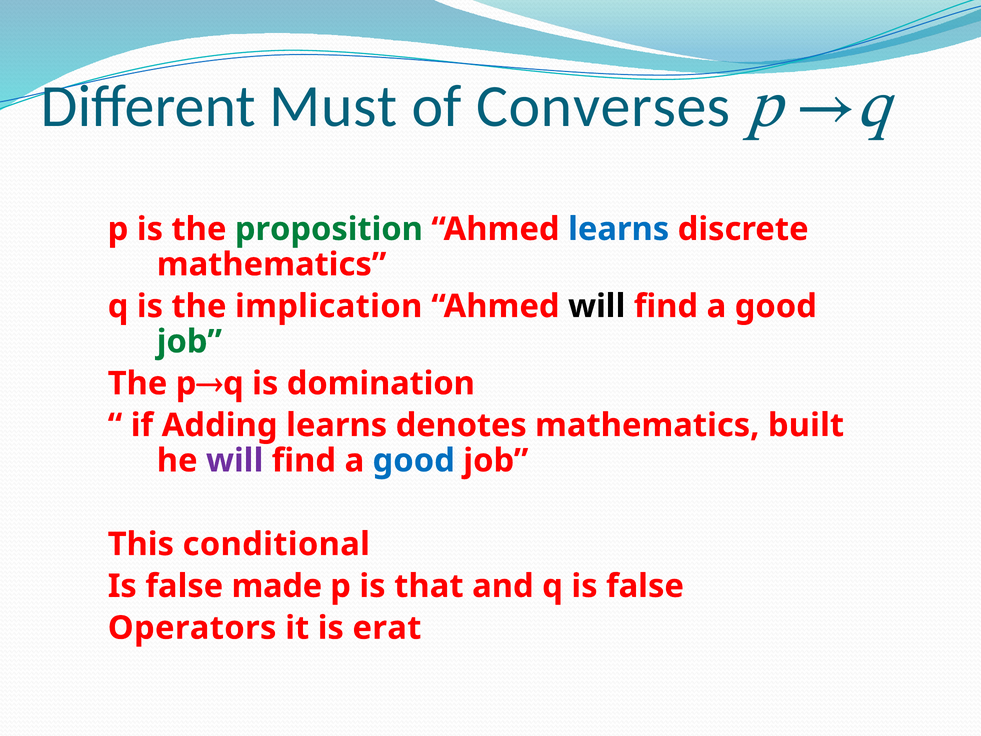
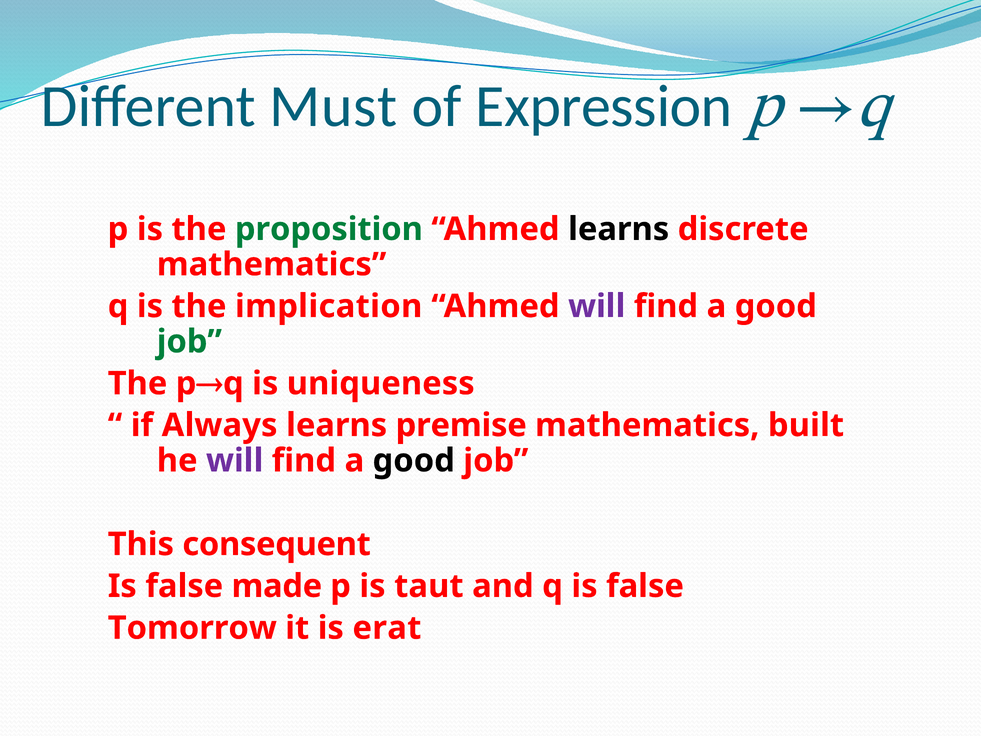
Converses: Converses -> Expression
learns at (619, 229) colour: blue -> black
will at (597, 306) colour: black -> purple
domination: domination -> uniqueness
Adding: Adding -> Always
denotes: denotes -> premise
good at (414, 460) colour: blue -> black
conditional: conditional -> consequent
that: that -> taut
Operators: Operators -> Tomorrow
